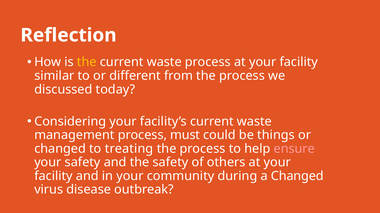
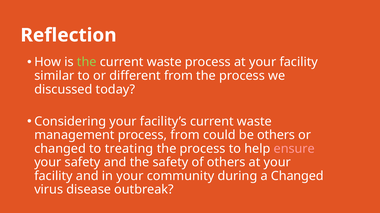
the at (87, 62) colour: yellow -> light green
process must: must -> from
be things: things -> others
